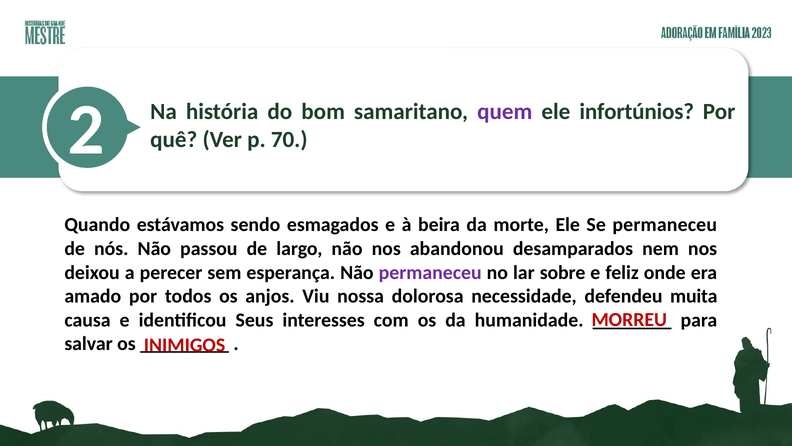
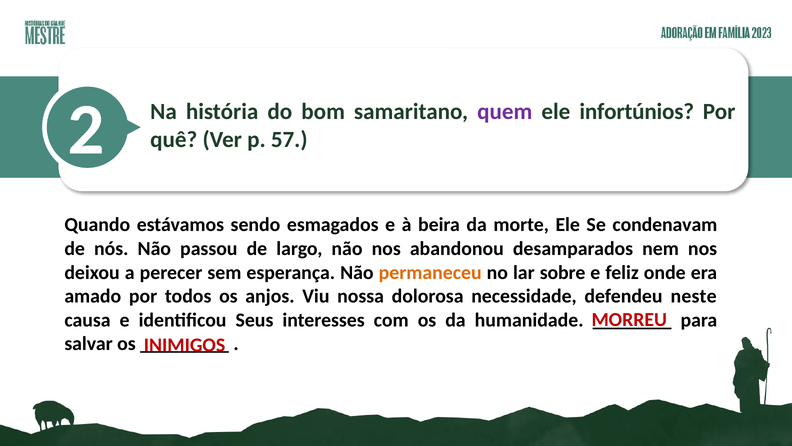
70: 70 -> 57
Se permaneceu: permaneceu -> condenavam
permaneceu at (430, 272) colour: purple -> orange
muita: muita -> neste
